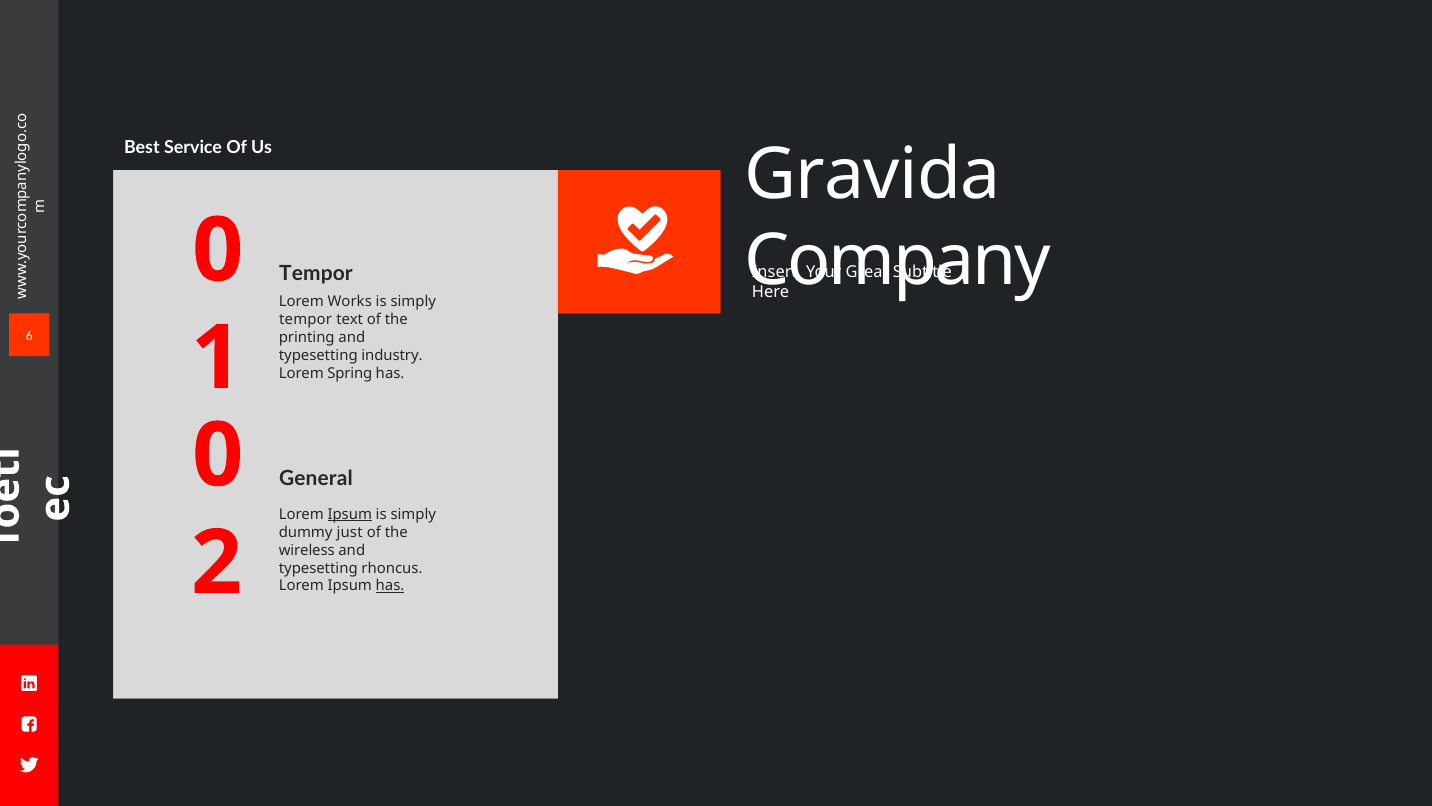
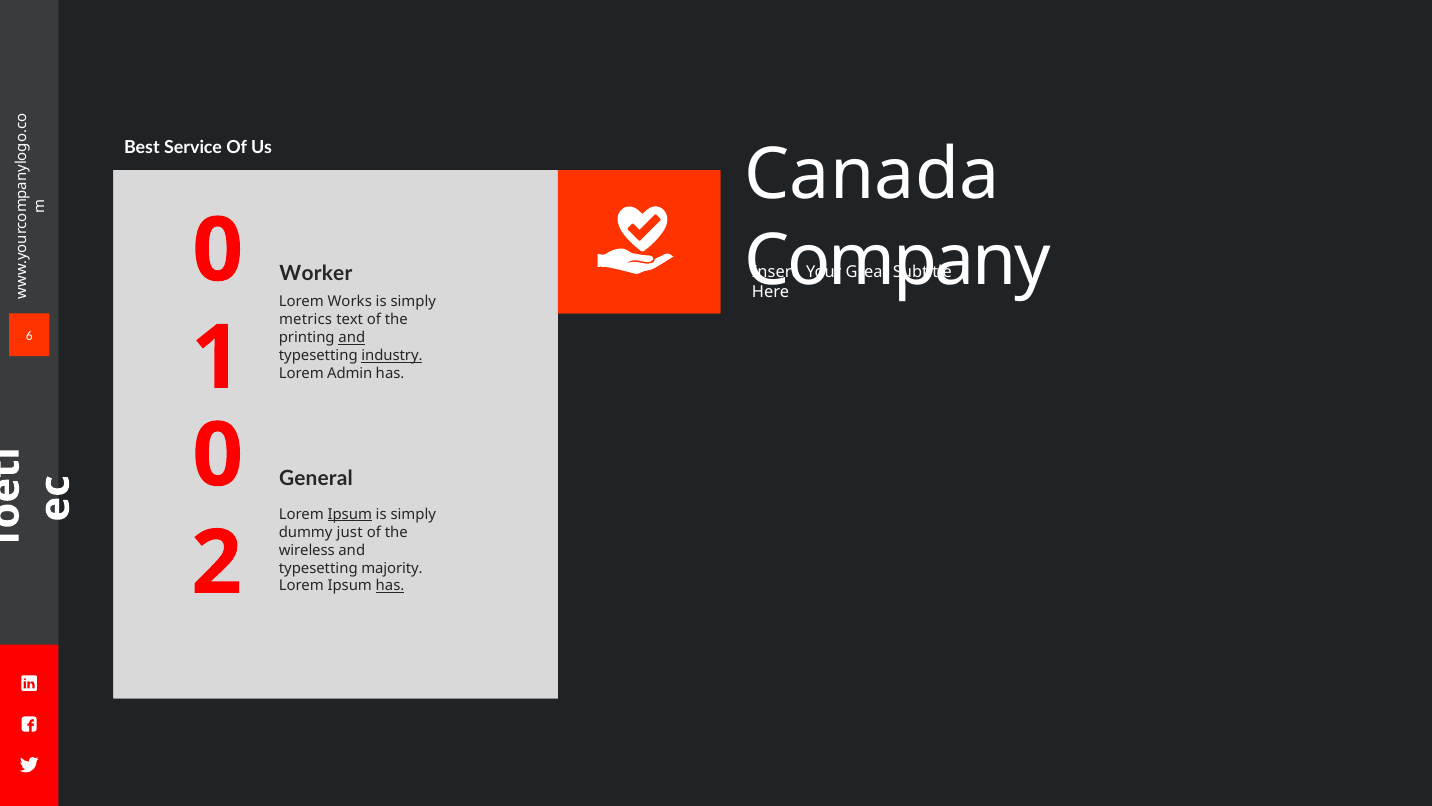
Gravida: Gravida -> Canada
Tempor at (316, 274): Tempor -> Worker
tempor at (306, 320): tempor -> metrics
and at (352, 337) underline: none -> present
industry underline: none -> present
Spring: Spring -> Admin
rhoncus: rhoncus -> majority
